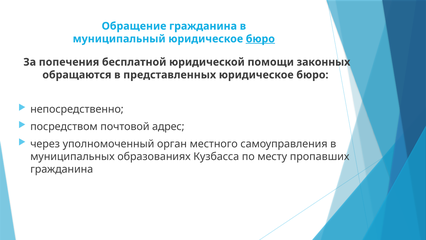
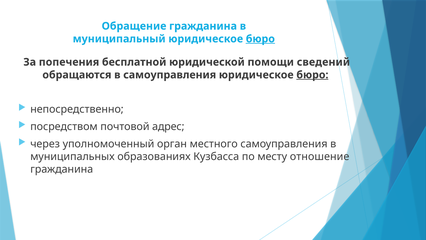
законных: законных -> сведений
в представленных: представленных -> самоуправления
бюро at (312, 75) underline: none -> present
пропавших: пропавших -> отношение
